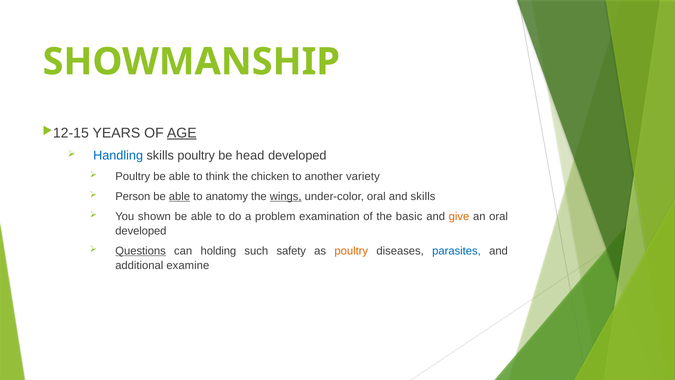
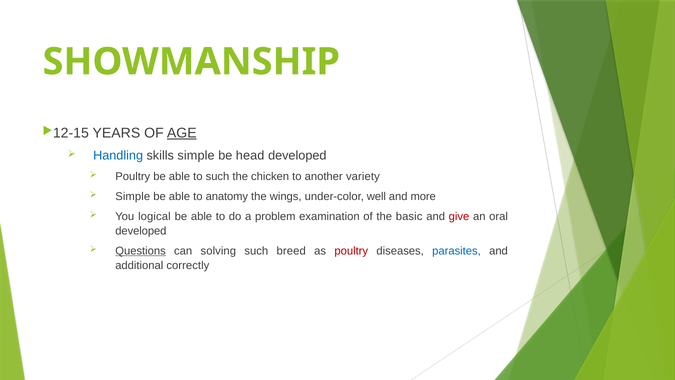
skills poultry: poultry -> simple
to think: think -> such
Person at (133, 196): Person -> Simple
able at (179, 196) underline: present -> none
wings underline: present -> none
under-color oral: oral -> well
and skills: skills -> more
shown: shown -> logical
give colour: orange -> red
holding: holding -> solving
safety: safety -> breed
poultry at (351, 251) colour: orange -> red
examine: examine -> correctly
